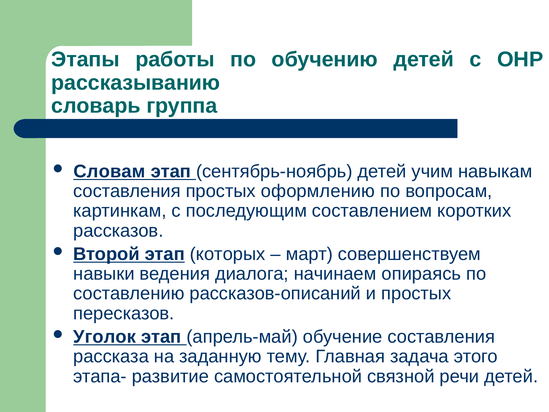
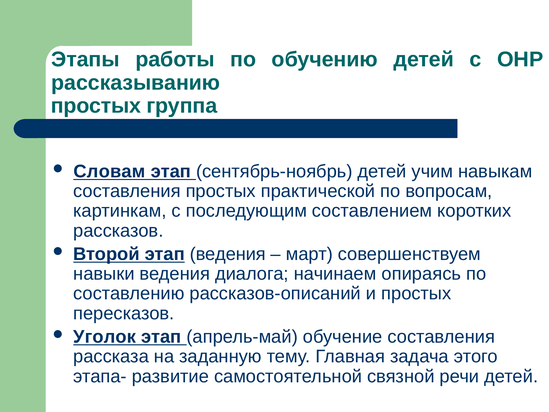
словарь at (96, 106): словарь -> простых
оформлению: оформлению -> практической
этап которых: которых -> ведения
